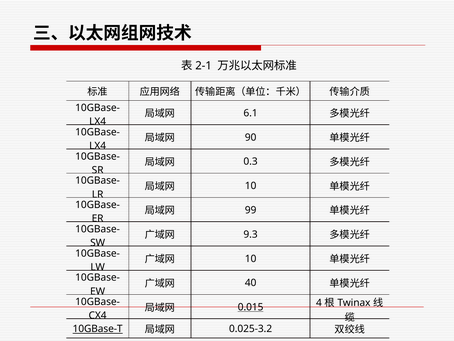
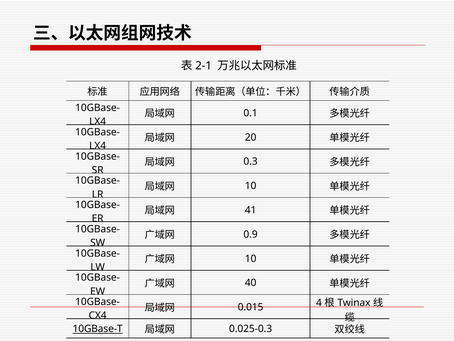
6.1: 6.1 -> 0.1
90: 90 -> 20
99: 99 -> 41
9.3: 9.3 -> 0.9
0.015 underline: present -> none
0.025-3.2: 0.025-3.2 -> 0.025-0.3
